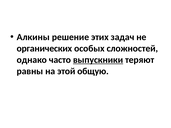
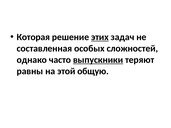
Алкины: Алкины -> Которая
этих underline: none -> present
органических: органических -> составленная
